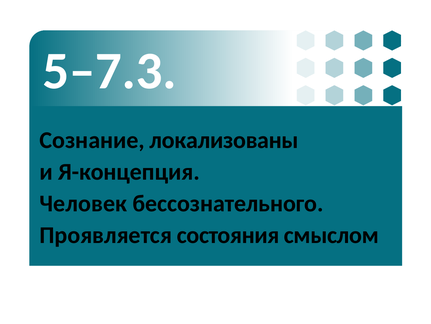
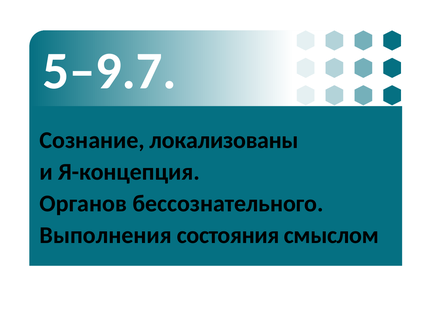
5–7.3: 5–7.3 -> 5–9.7
Человек: Человек -> Органов
Проявляется: Проявляется -> Выполнения
